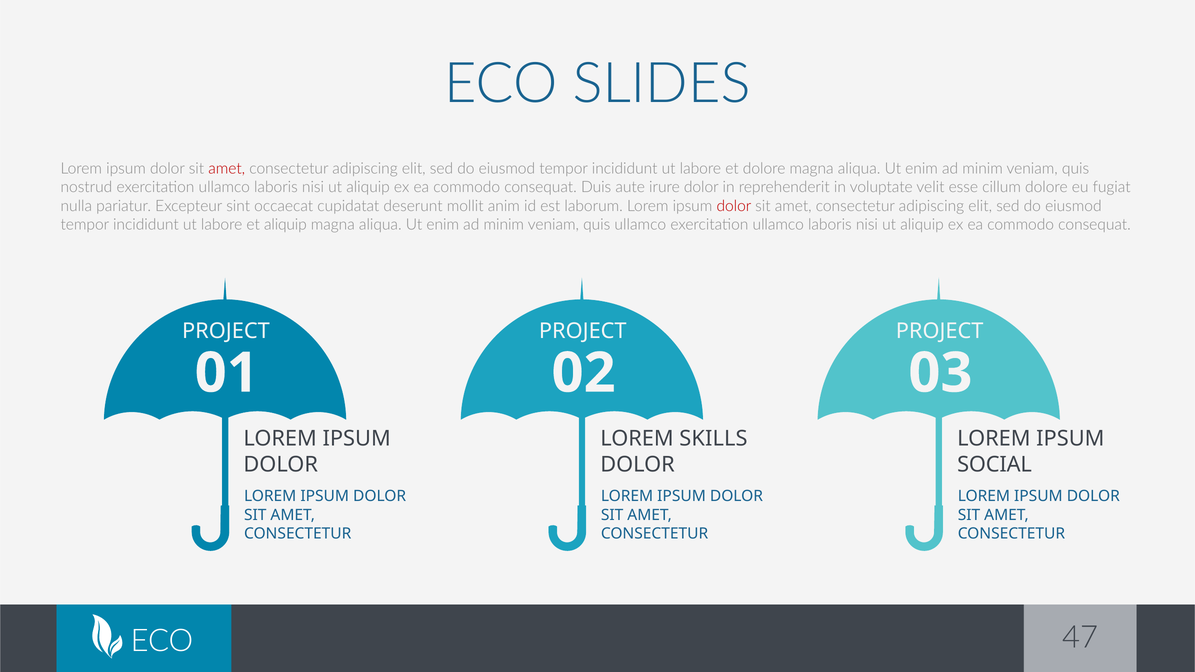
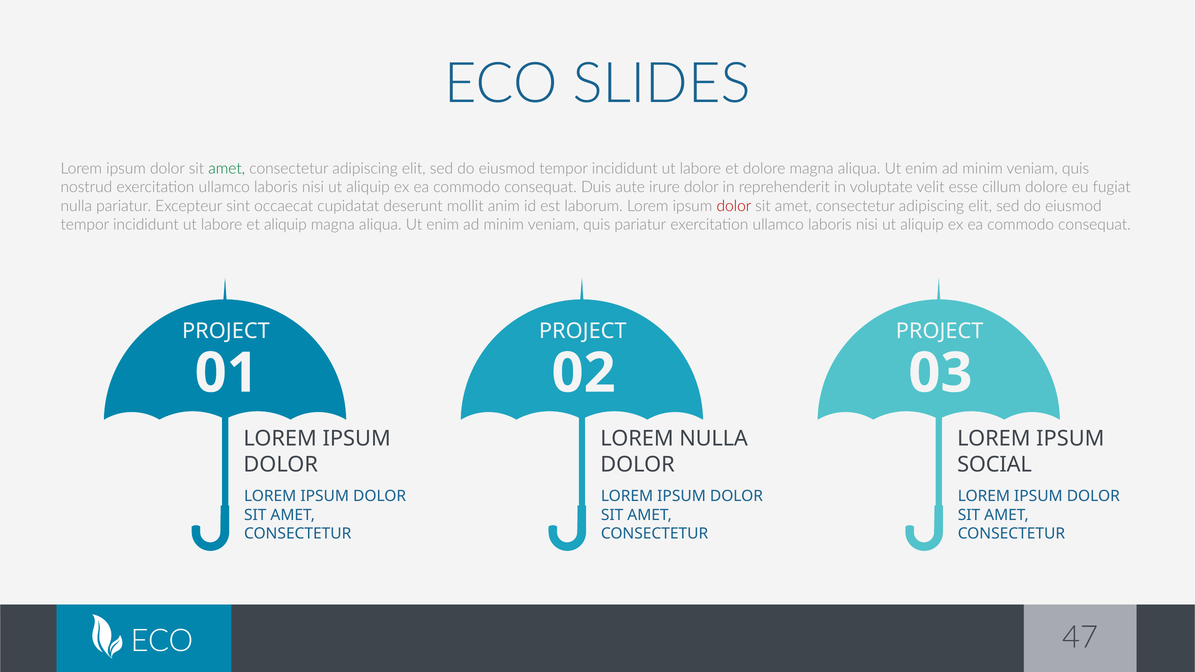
amet at (227, 169) colour: red -> green
quis ullamco: ullamco -> pariatur
LOREM SKILLS: SKILLS -> NULLA
